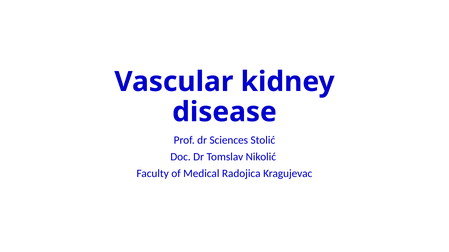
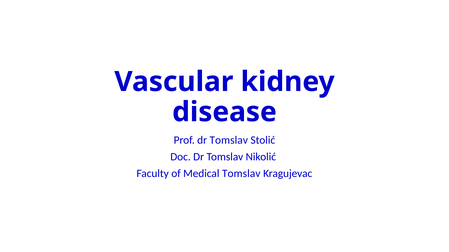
Prof dr Sciences: Sciences -> Tomslav
Medical Radojica: Radojica -> Tomslav
